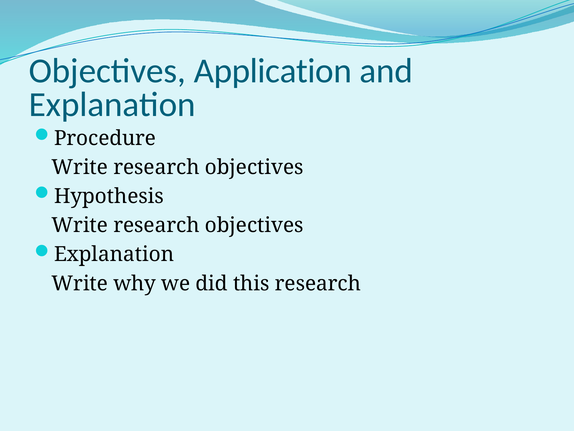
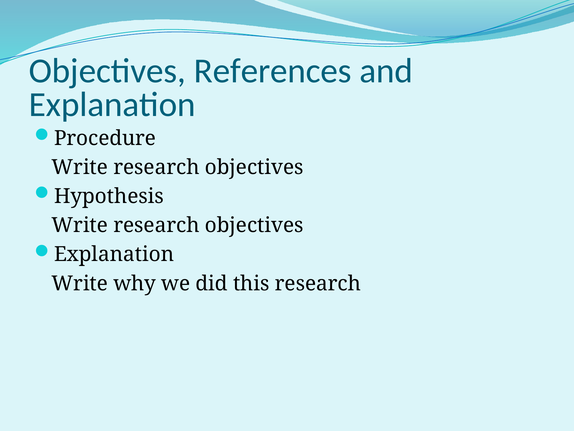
Application: Application -> References
